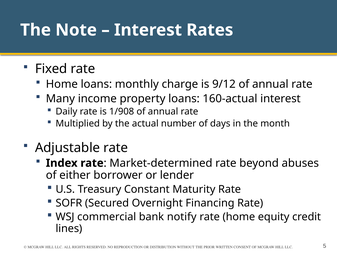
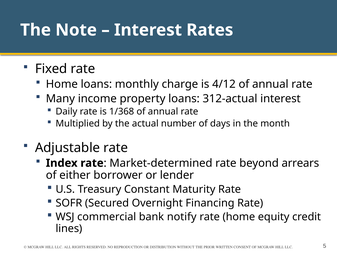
9/12: 9/12 -> 4/12
160-actual: 160-actual -> 312-actual
1/908: 1/908 -> 1/368
abuses: abuses -> arrears
